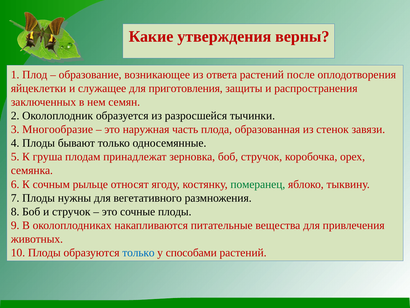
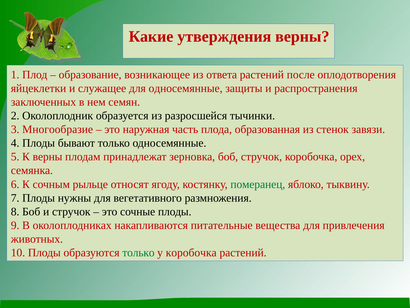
для приготовления: приготовления -> односемянные
К груша: груша -> верны
только at (138, 252) colour: blue -> green
у способами: способами -> коробочка
